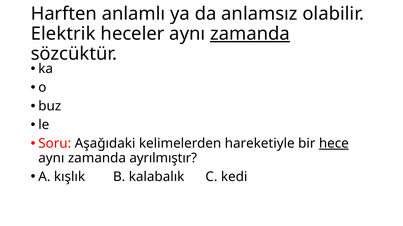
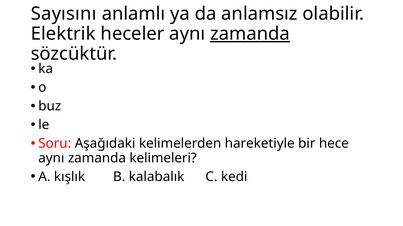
Harften: Harften -> Sayısını
hece underline: present -> none
ayrılmıştır: ayrılmıştır -> kelimeleri
